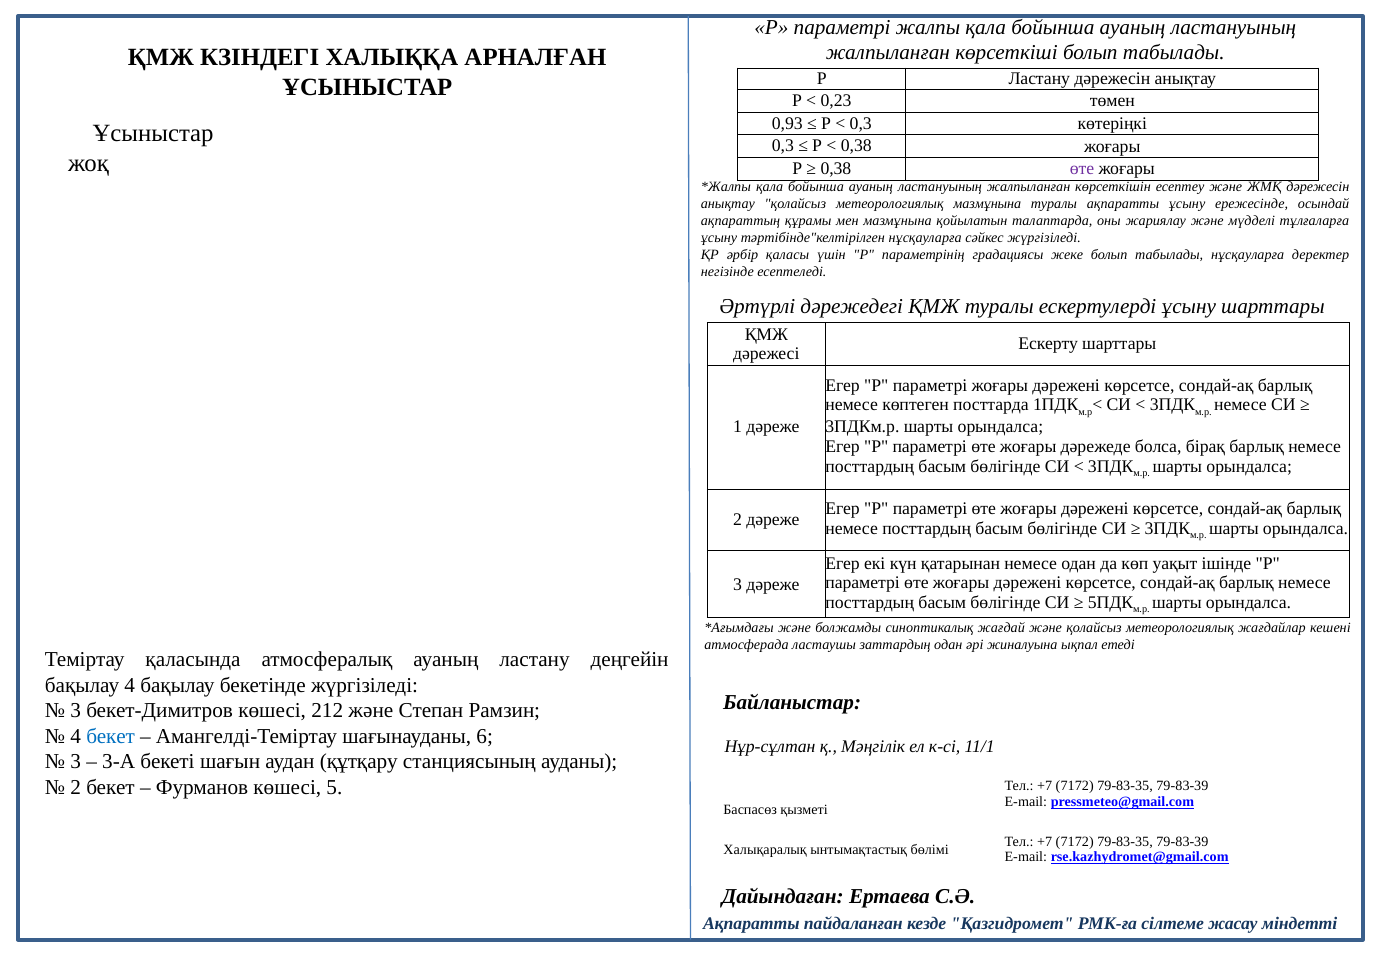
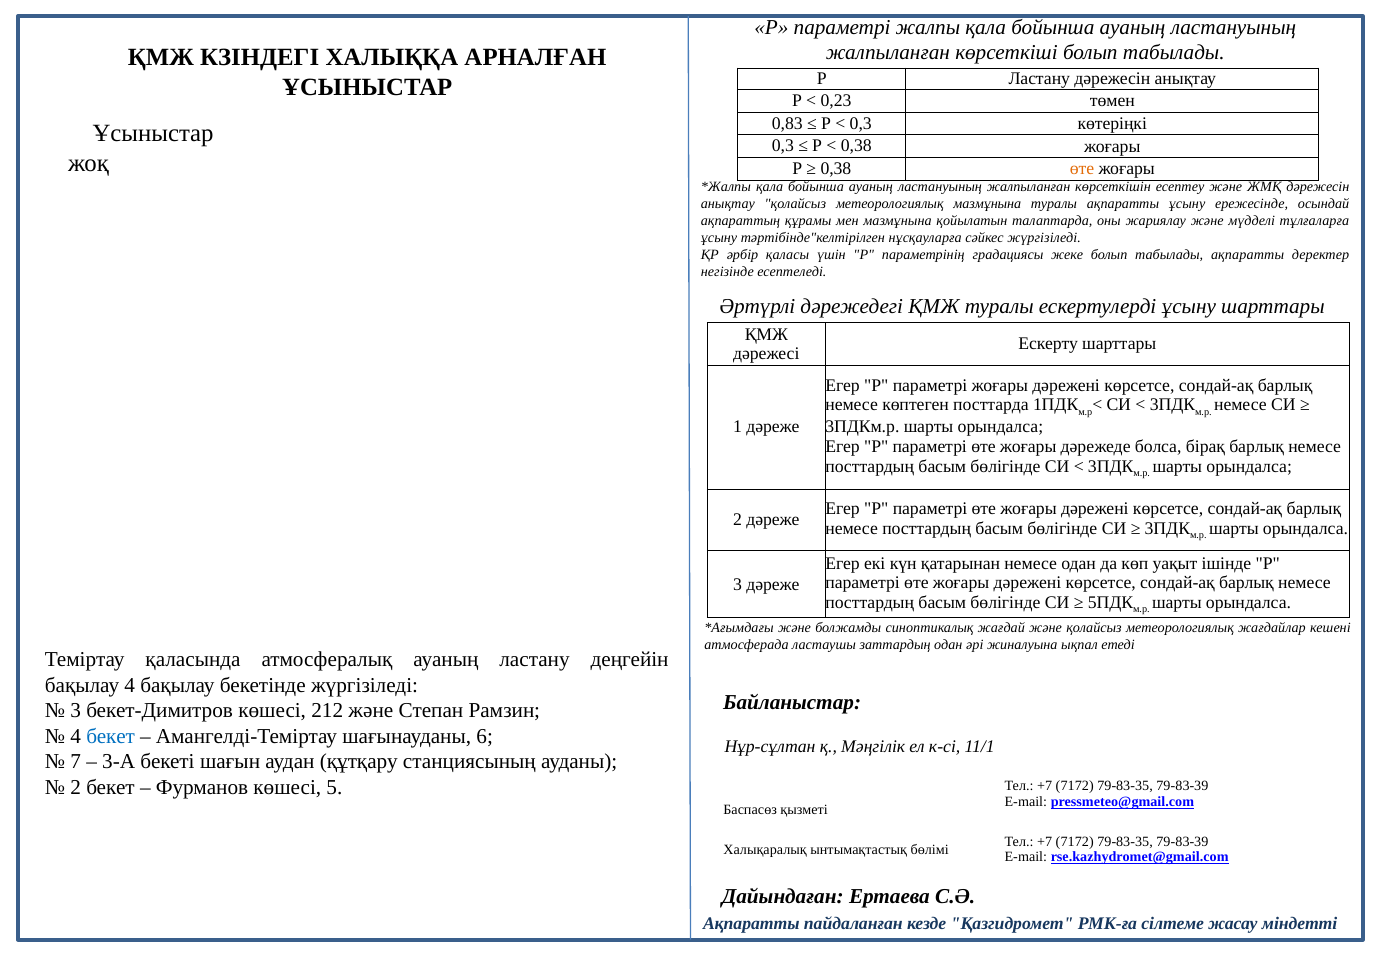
0,93: 0,93 -> 0,83
өте at (1082, 169) colour: purple -> orange
табылады нұсқауларға: нұсқауларға -> ақпаратты
3 at (76, 762): 3 -> 7
